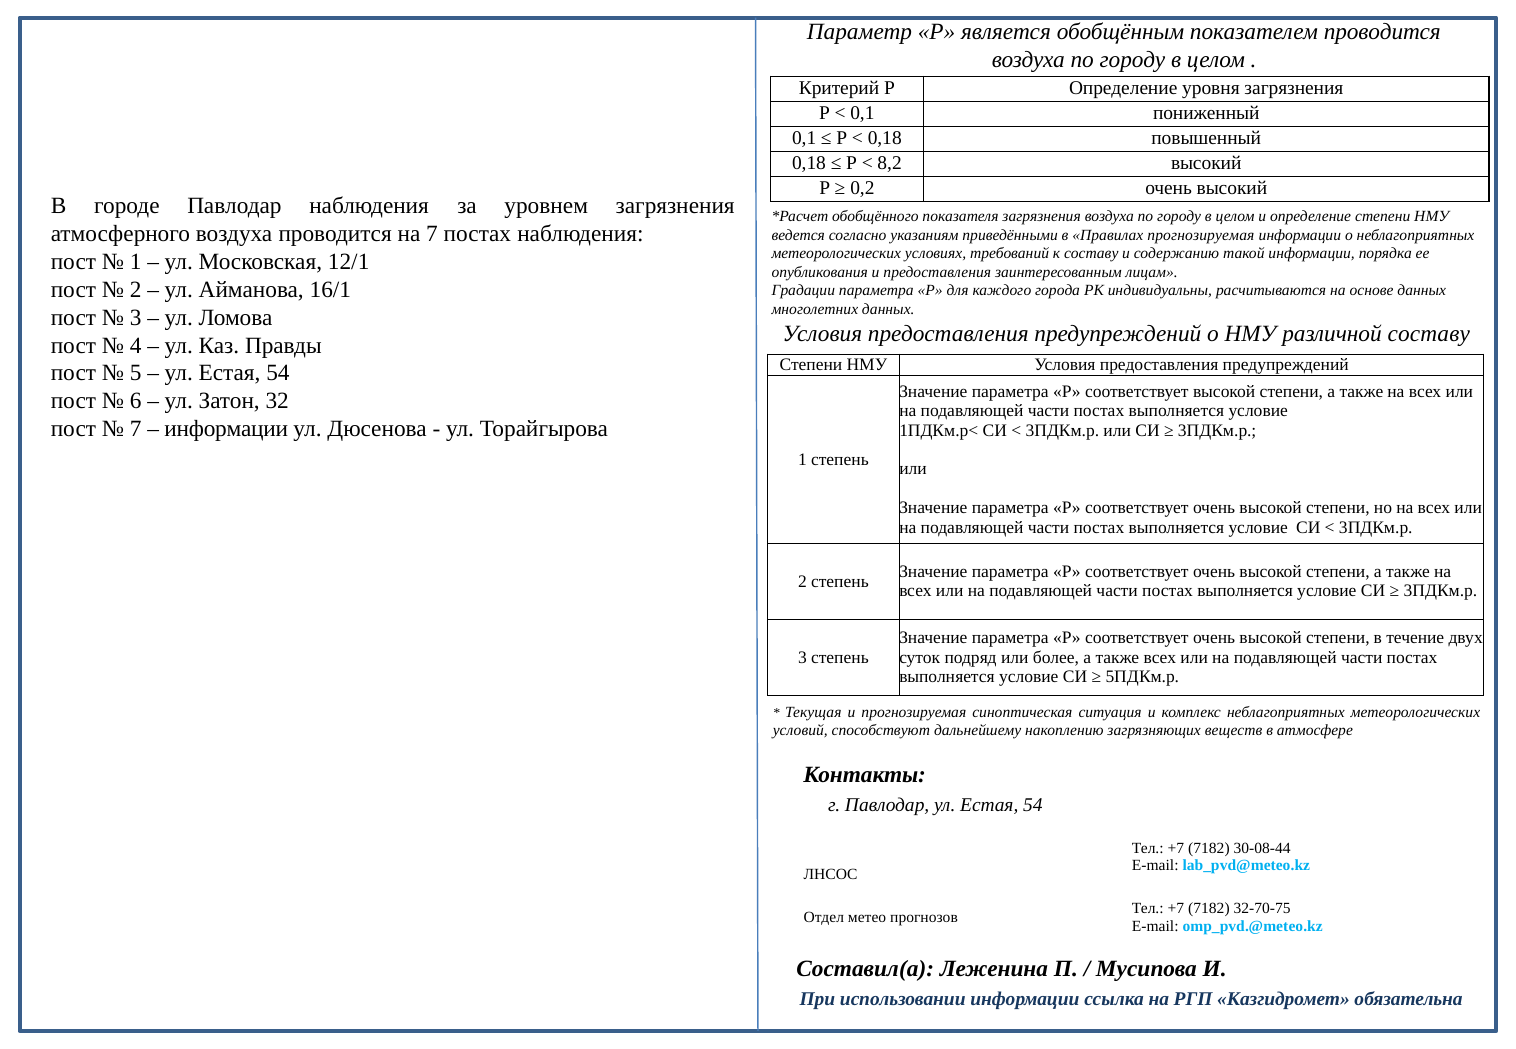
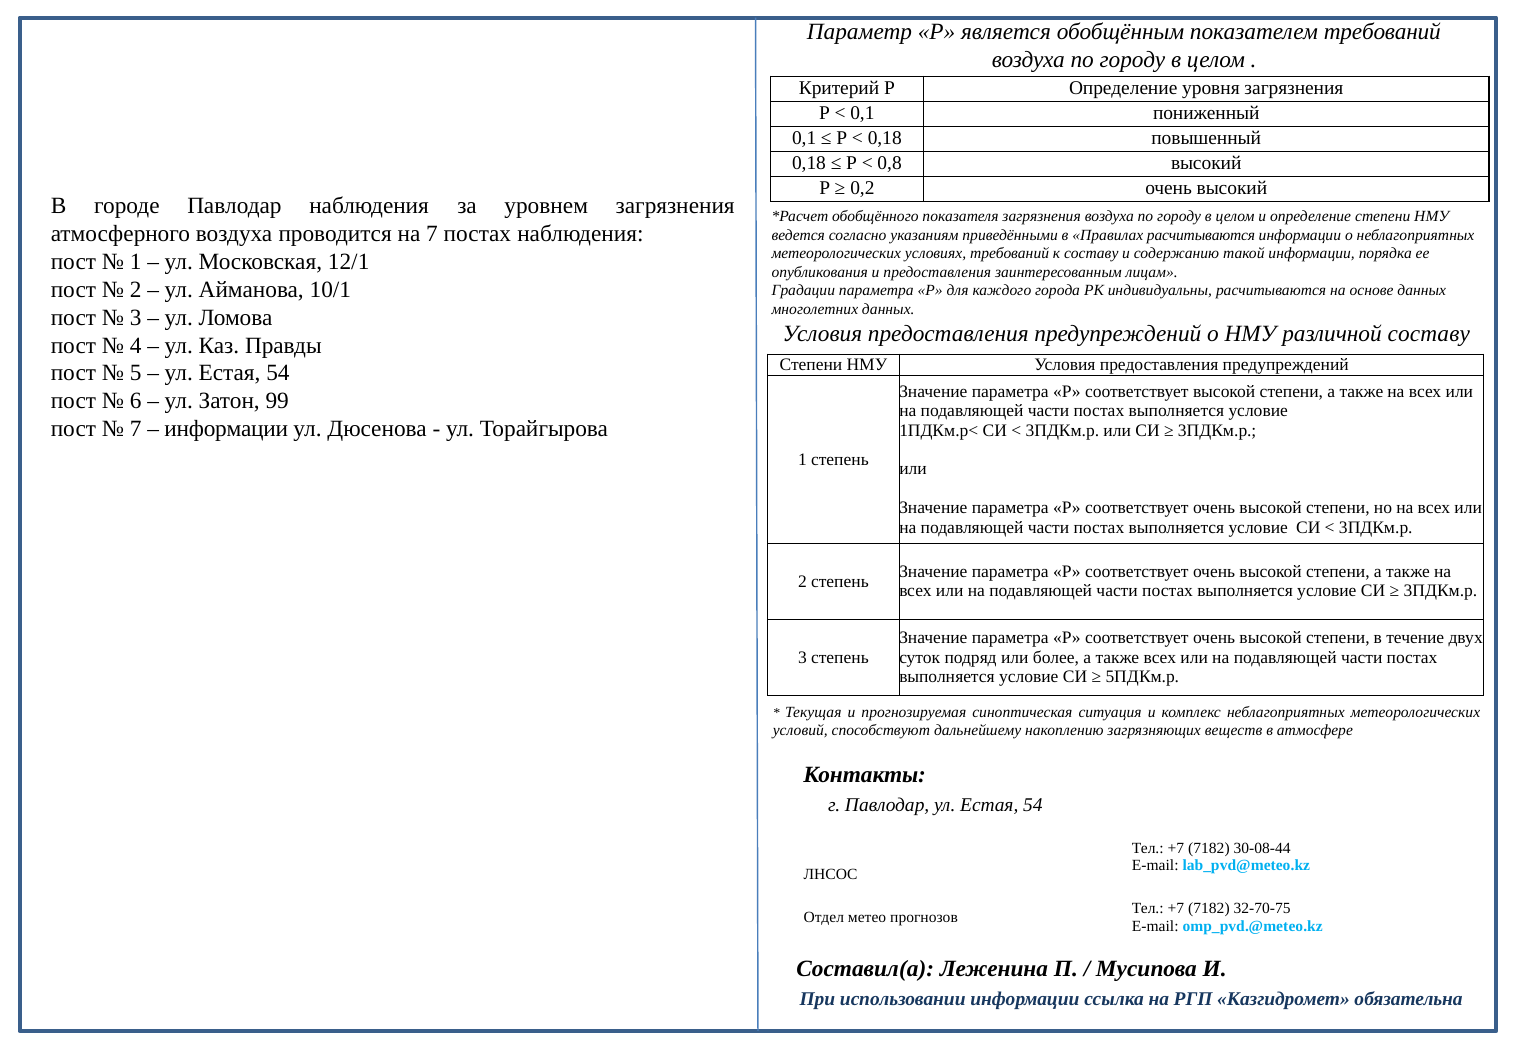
показателем проводится: проводится -> требований
8,2: 8,2 -> 0,8
Правилах прогнозируемая: прогнозируемая -> расчитываются
16/1: 16/1 -> 10/1
32: 32 -> 99
